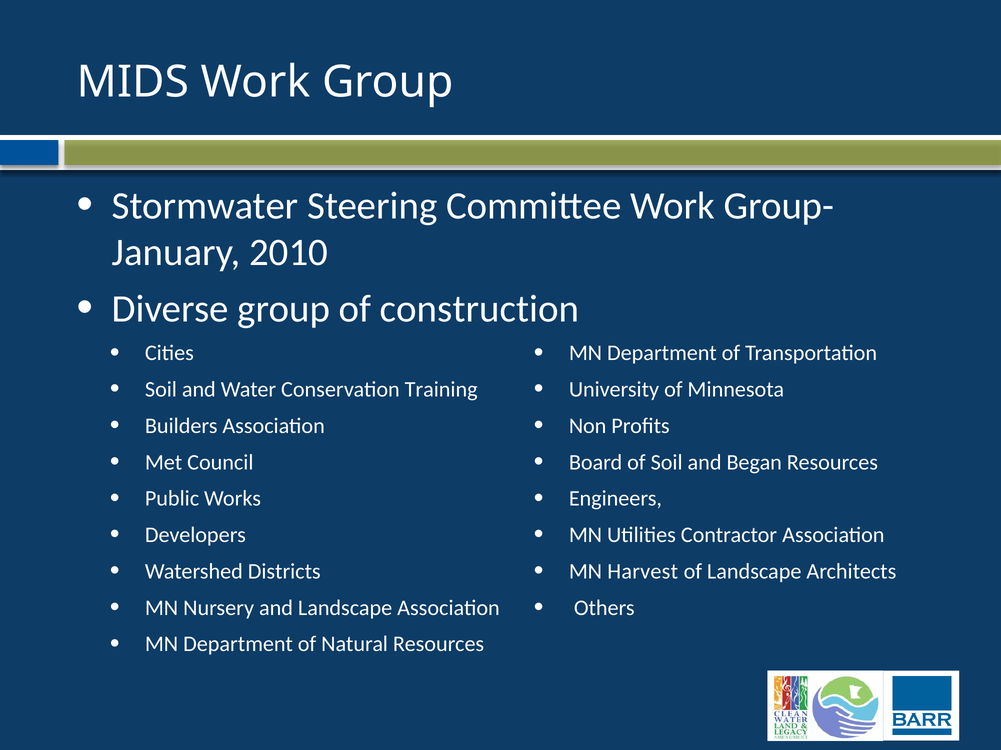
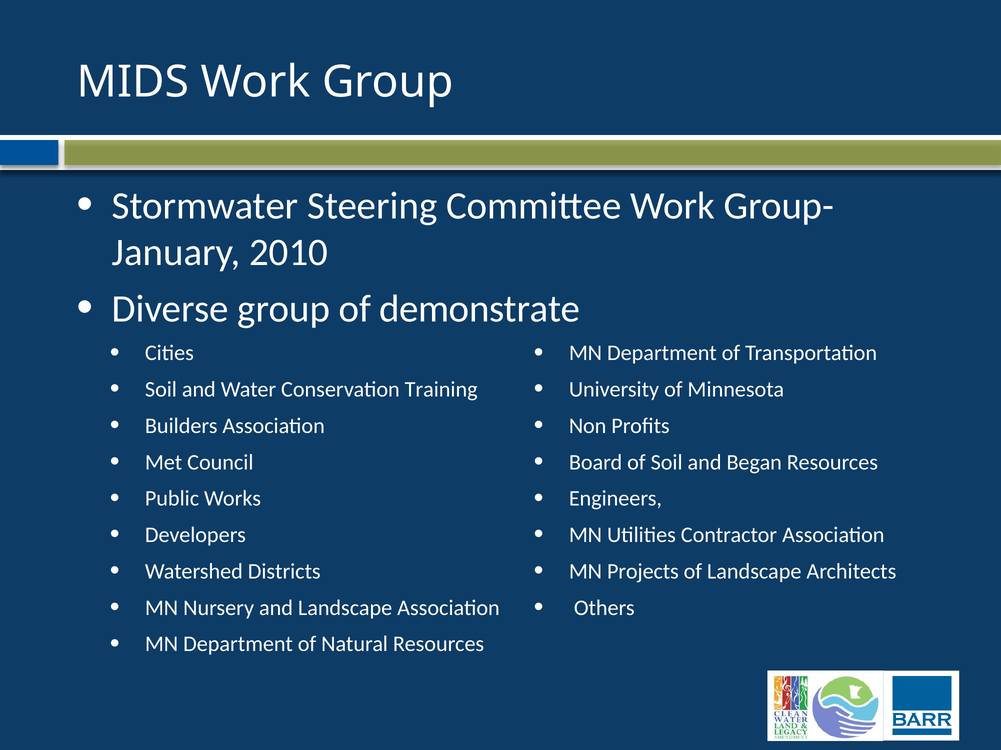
construction: construction -> demonstrate
Harvest: Harvest -> Projects
